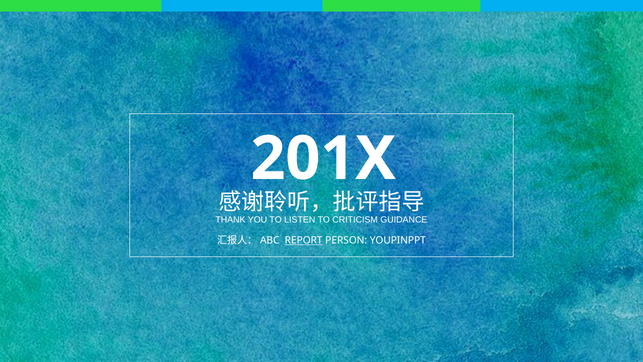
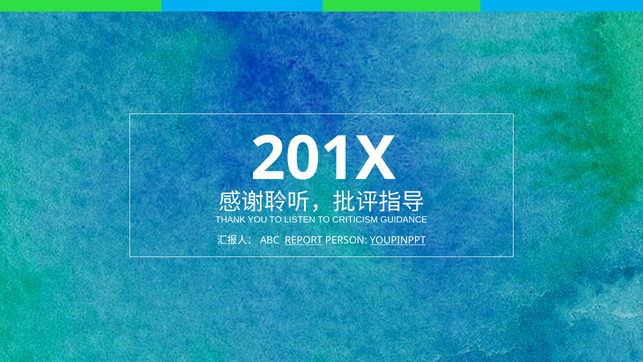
YOUPINPPT underline: none -> present
